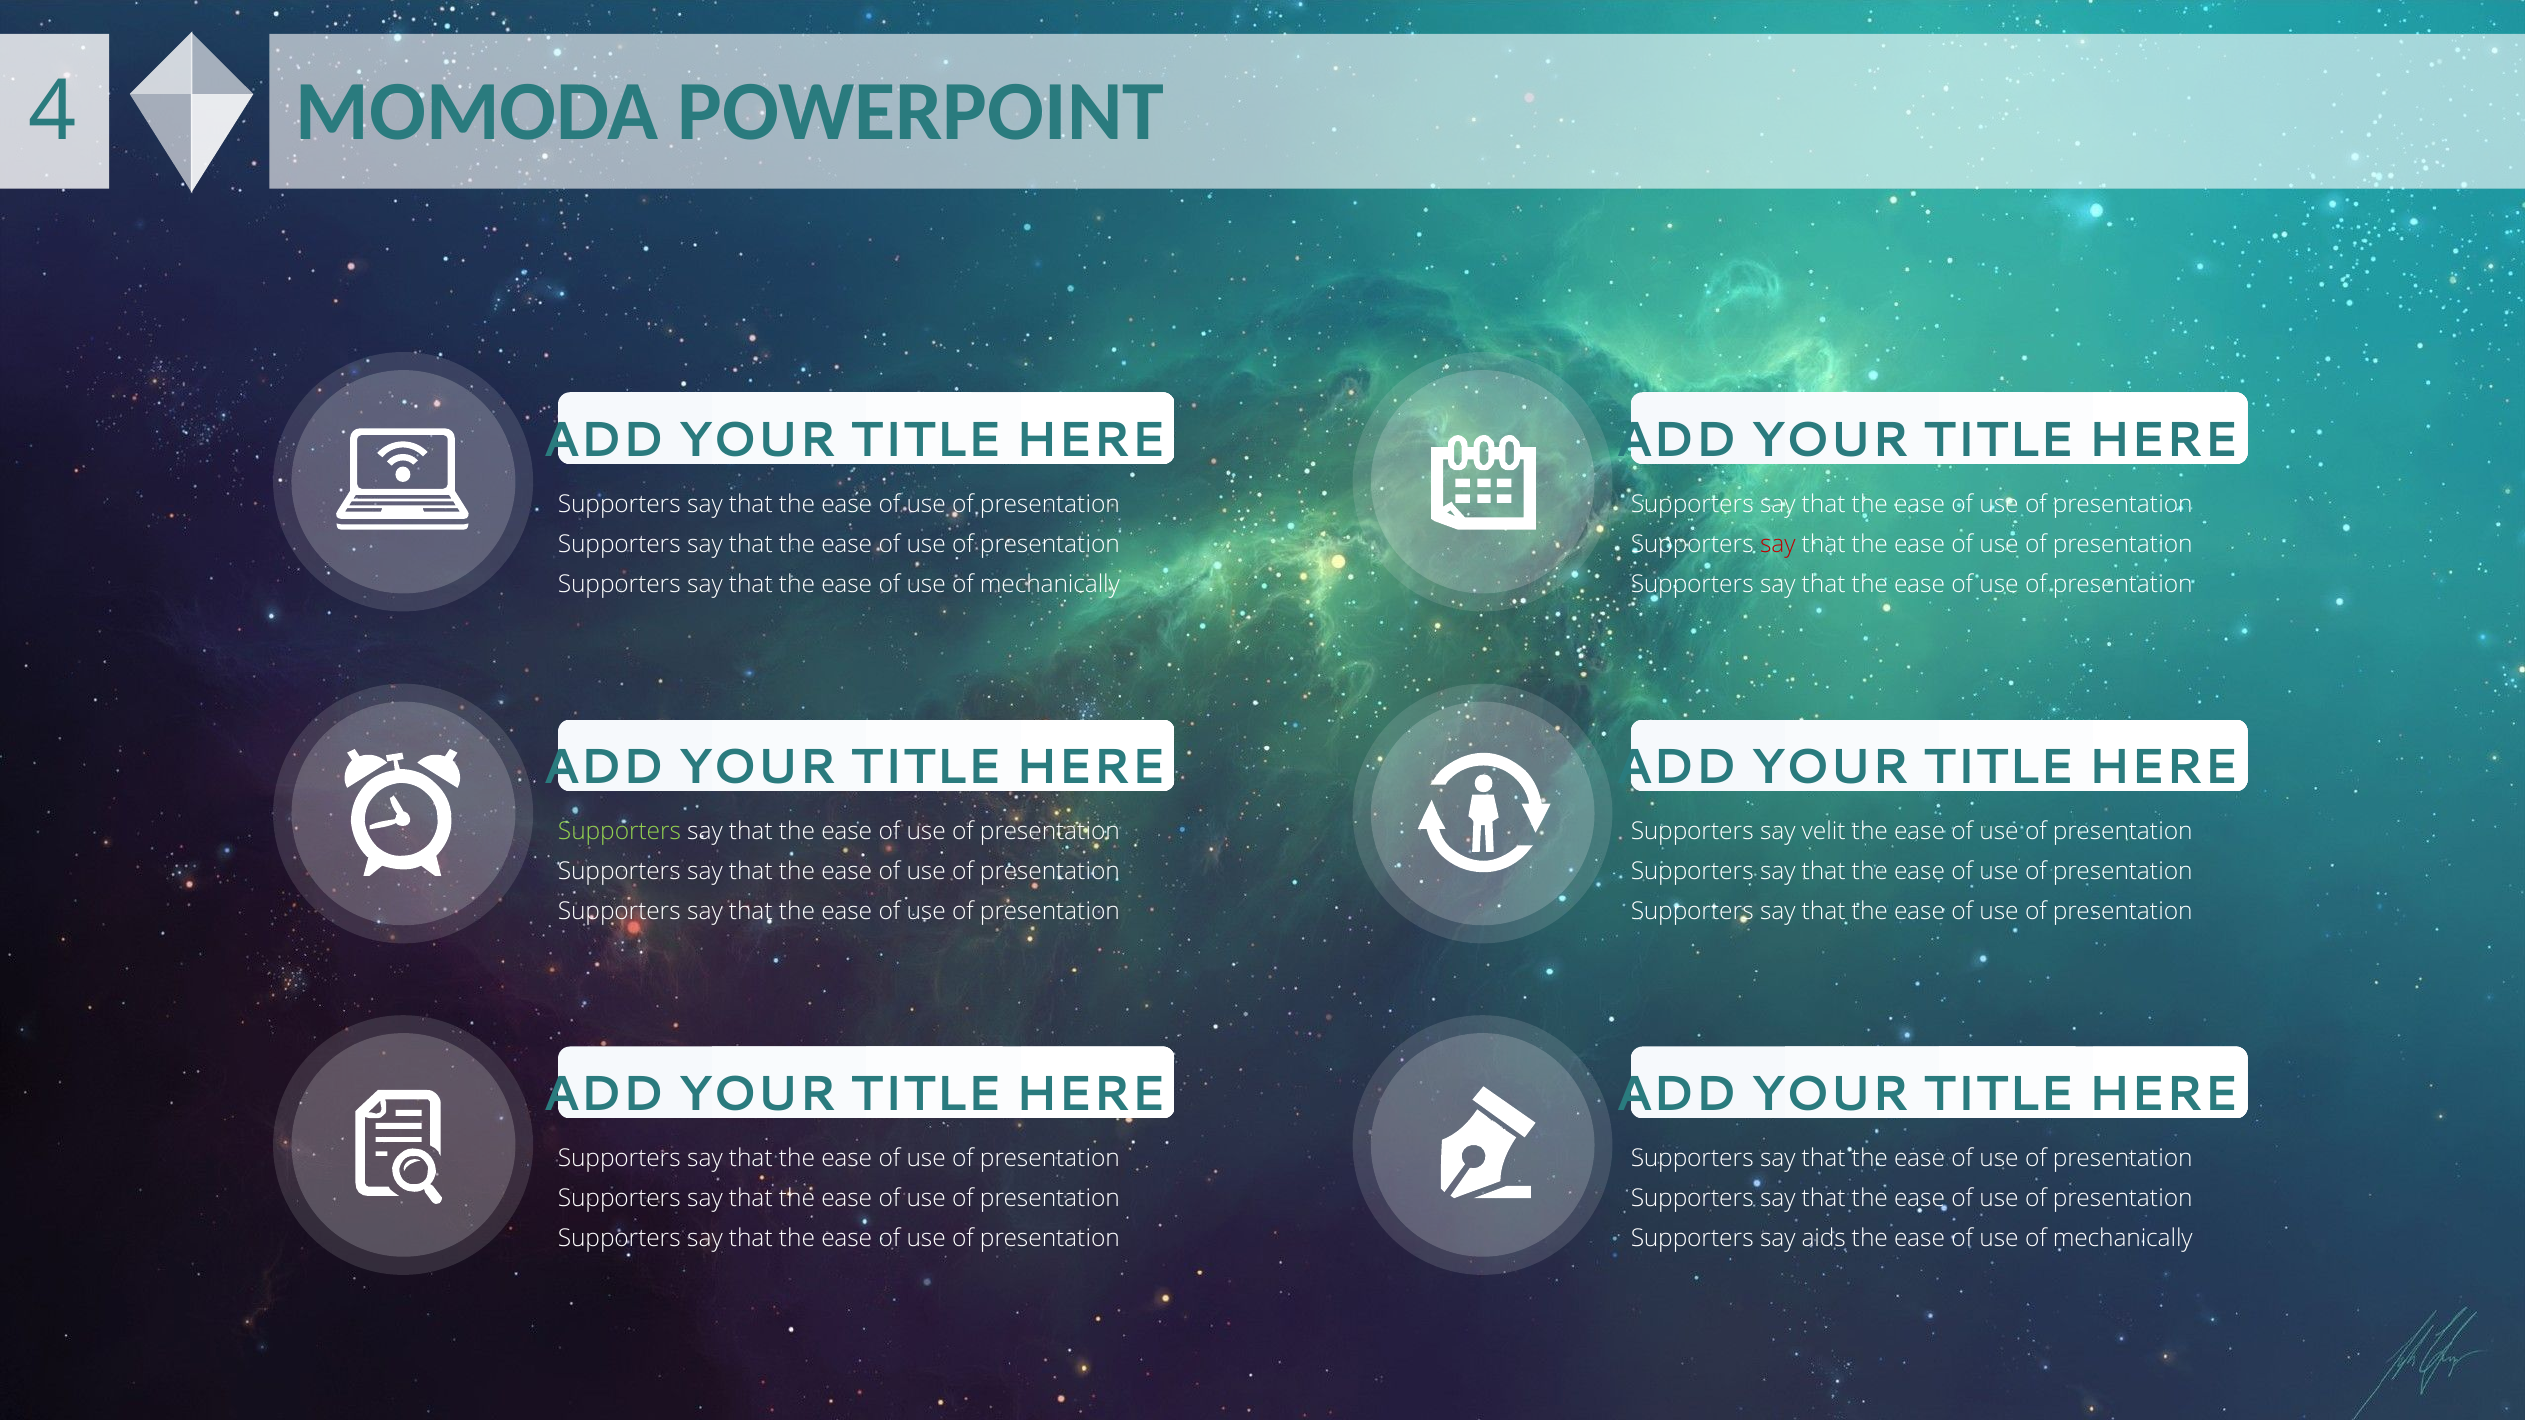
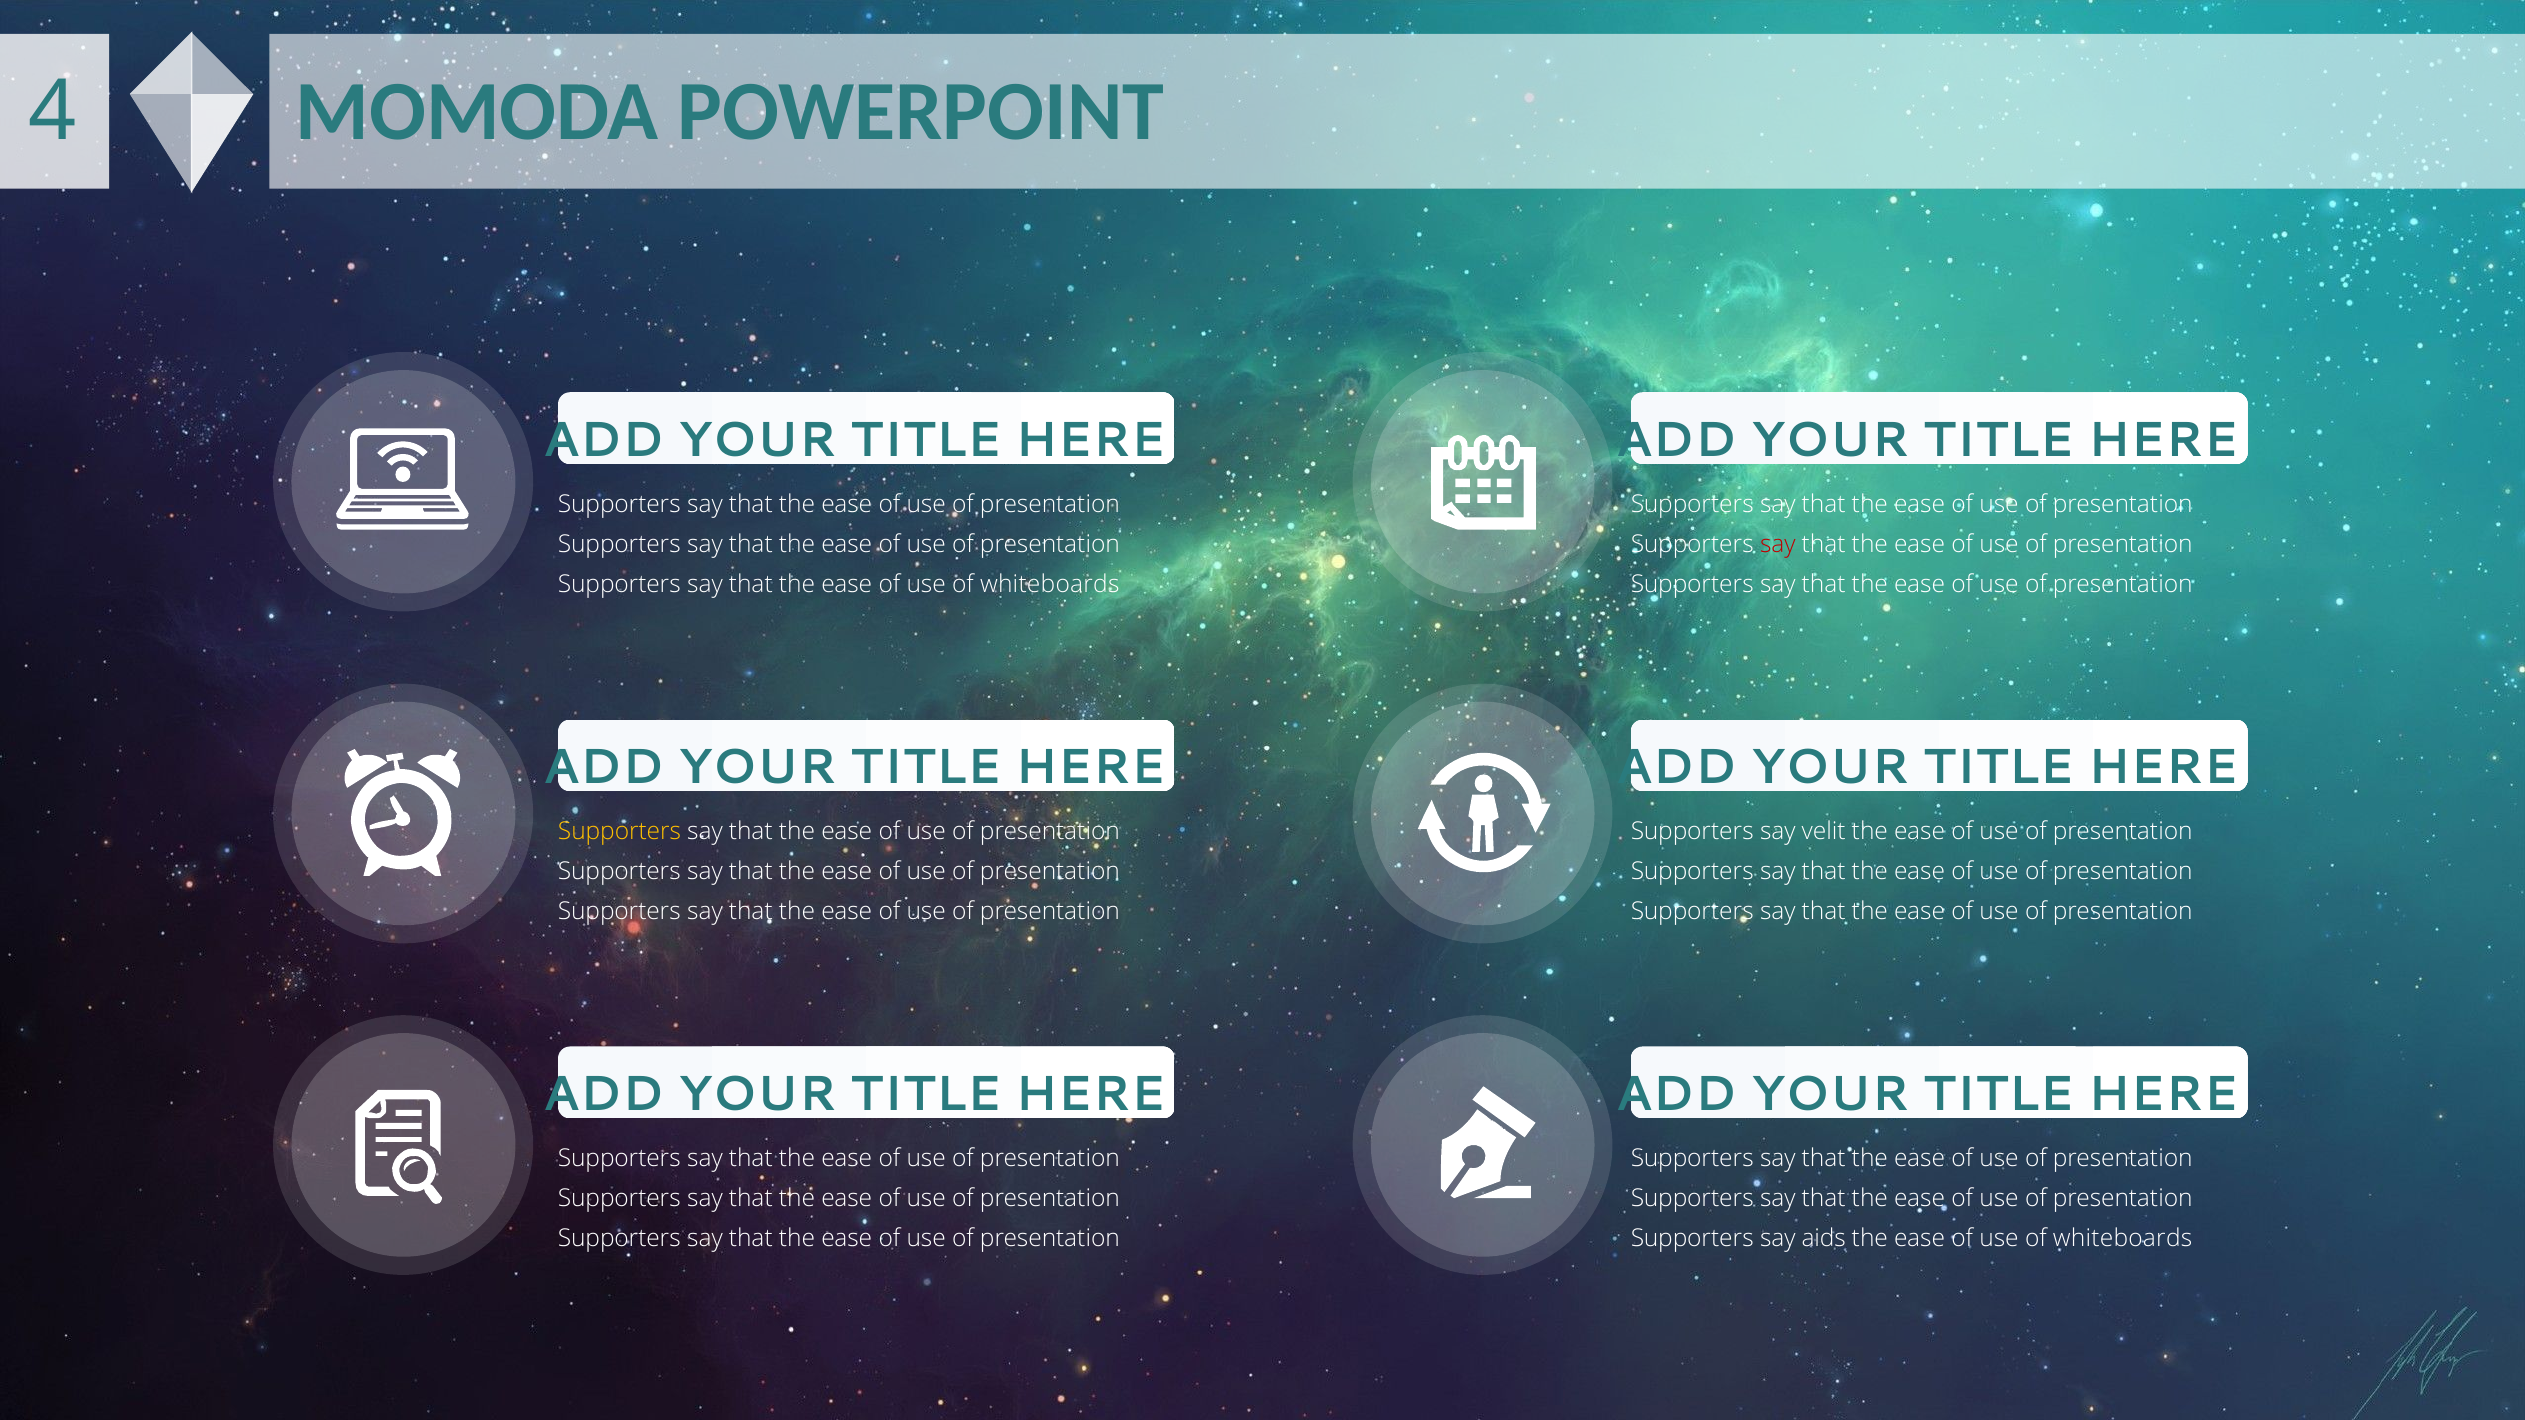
mechanically at (1050, 585): mechanically -> whiteboards
Supporters at (619, 832) colour: light green -> yellow
mechanically at (2123, 1239): mechanically -> whiteboards
